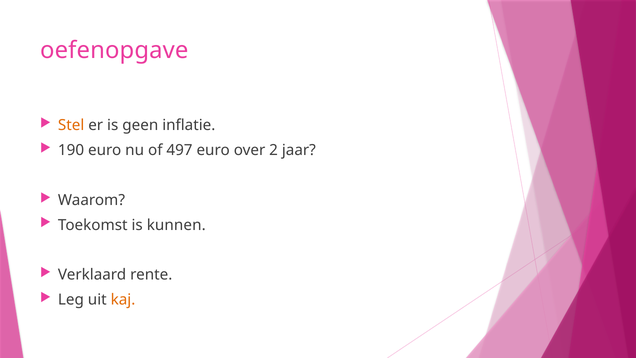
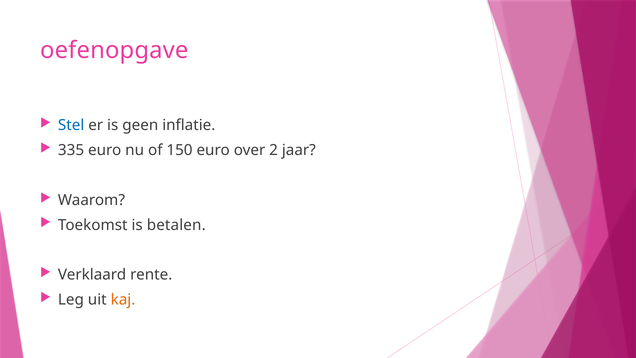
Stel colour: orange -> blue
190: 190 -> 335
497: 497 -> 150
kunnen: kunnen -> betalen
